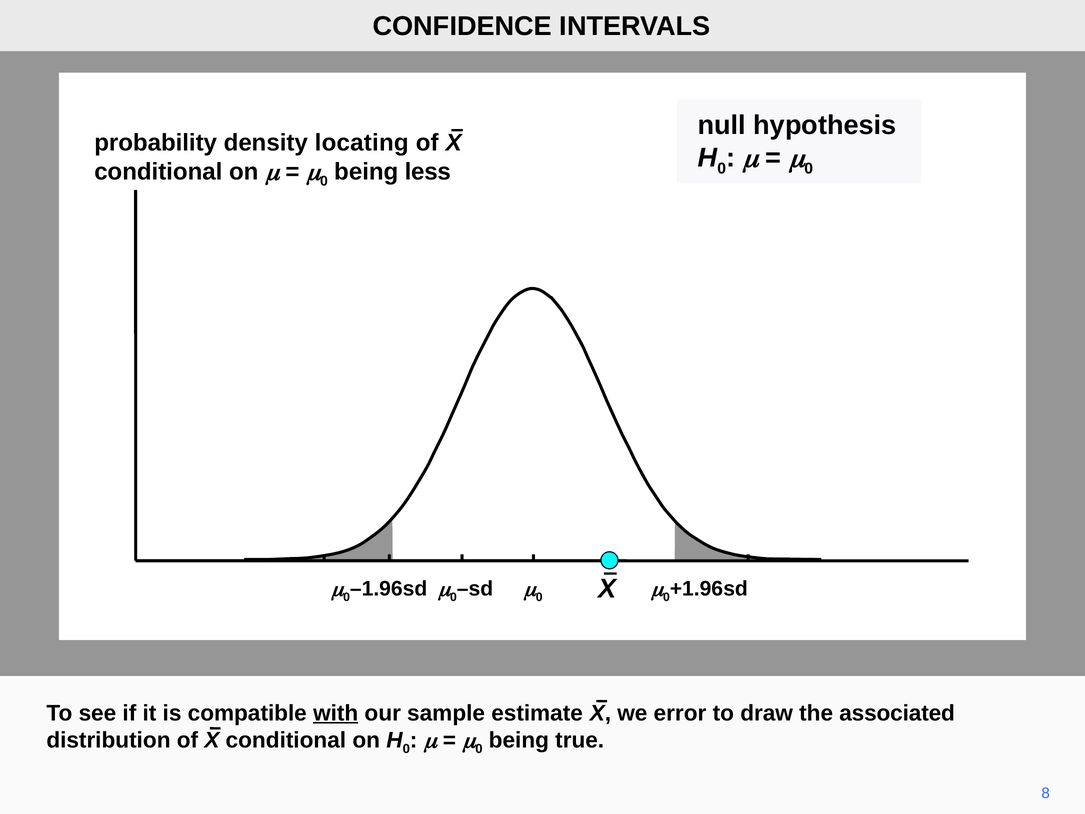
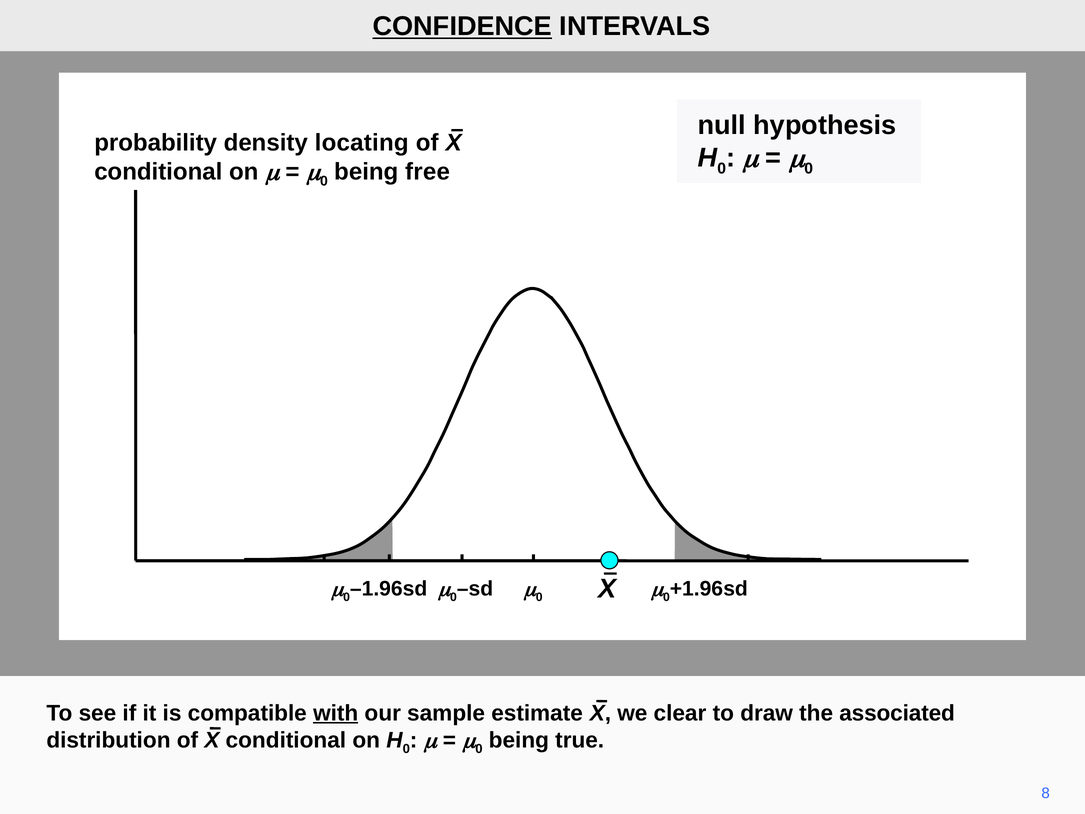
CONFIDENCE underline: none -> present
less: less -> free
error: error -> clear
